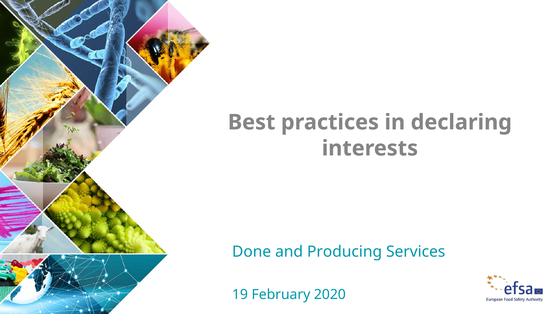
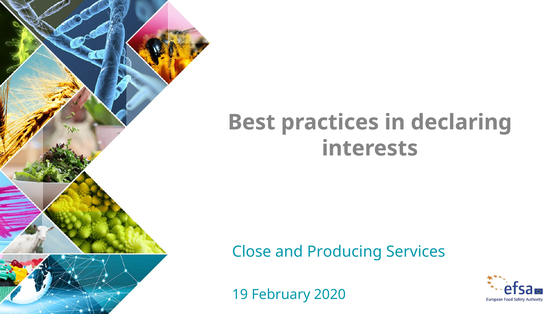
Done: Done -> Close
